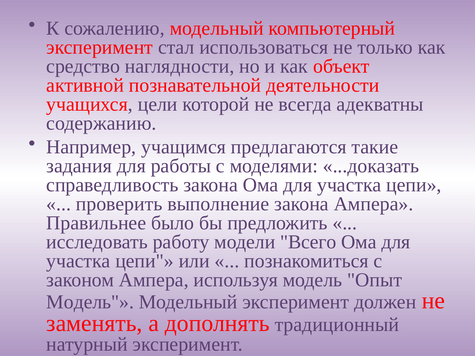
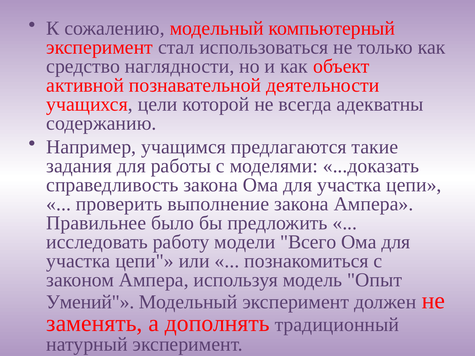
Модель at (90, 302): Модель -> Умений
